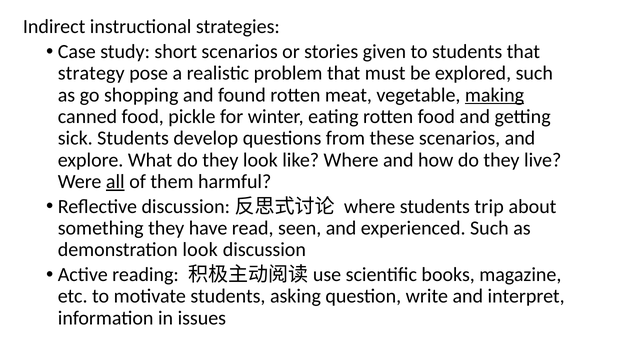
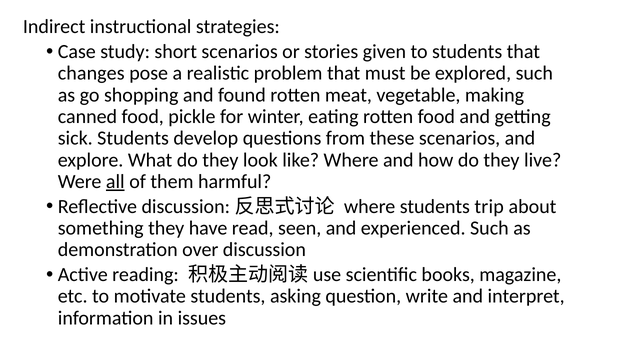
strategy: strategy -> changes
making underline: present -> none
demonstration look: look -> over
